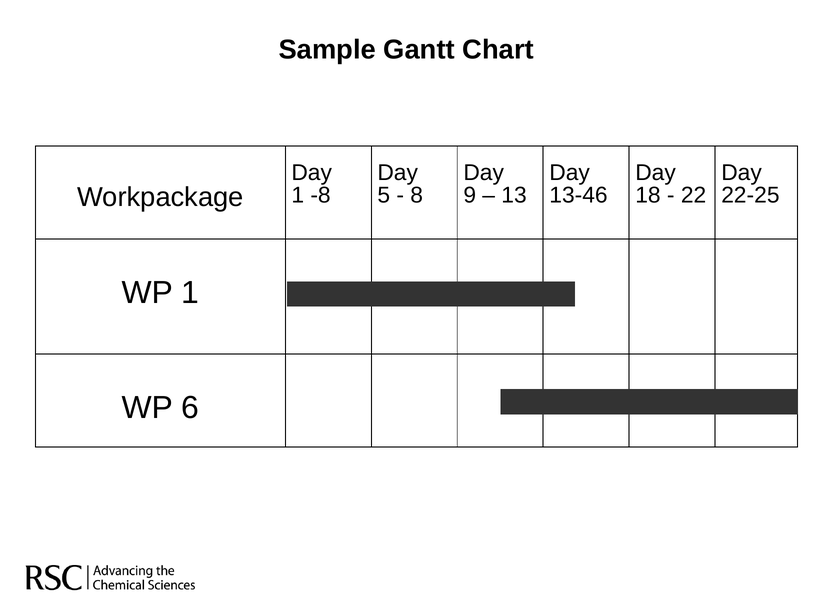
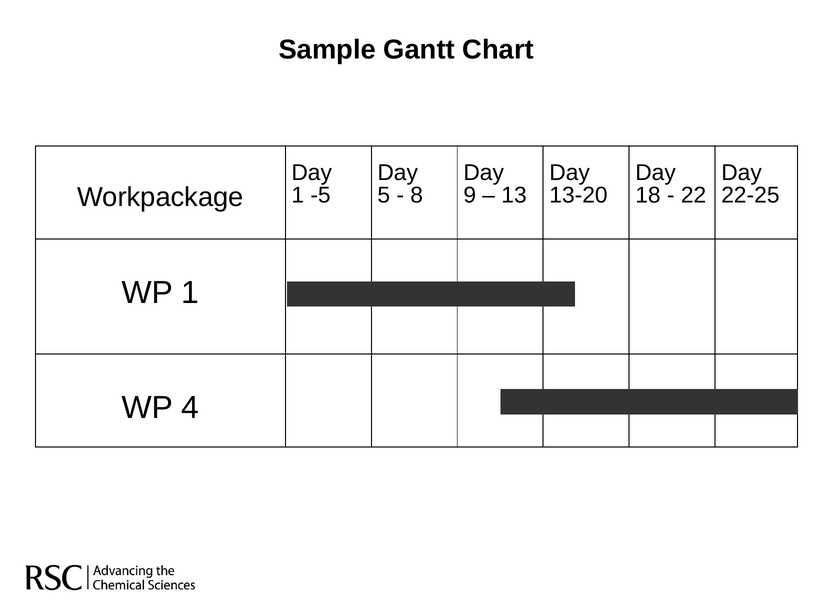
-8: -8 -> -5
13-46: 13-46 -> 13-20
6: 6 -> 4
